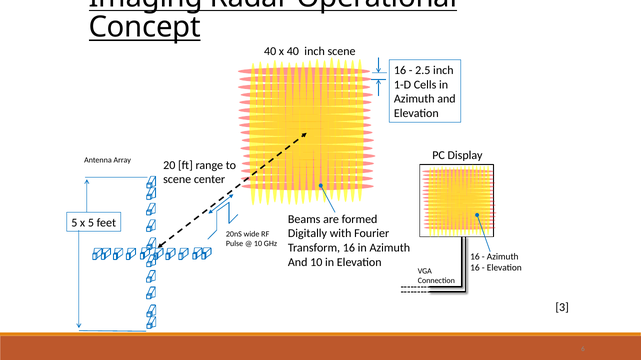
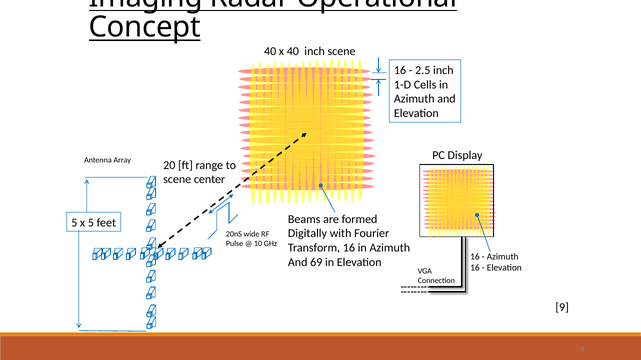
And 10: 10 -> 69
3: 3 -> 9
